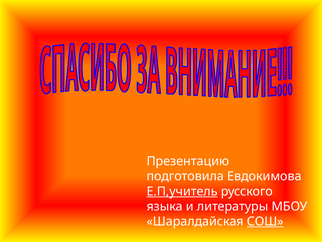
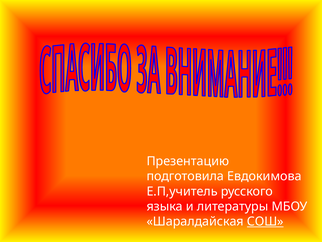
Е.П,учитель underline: present -> none
